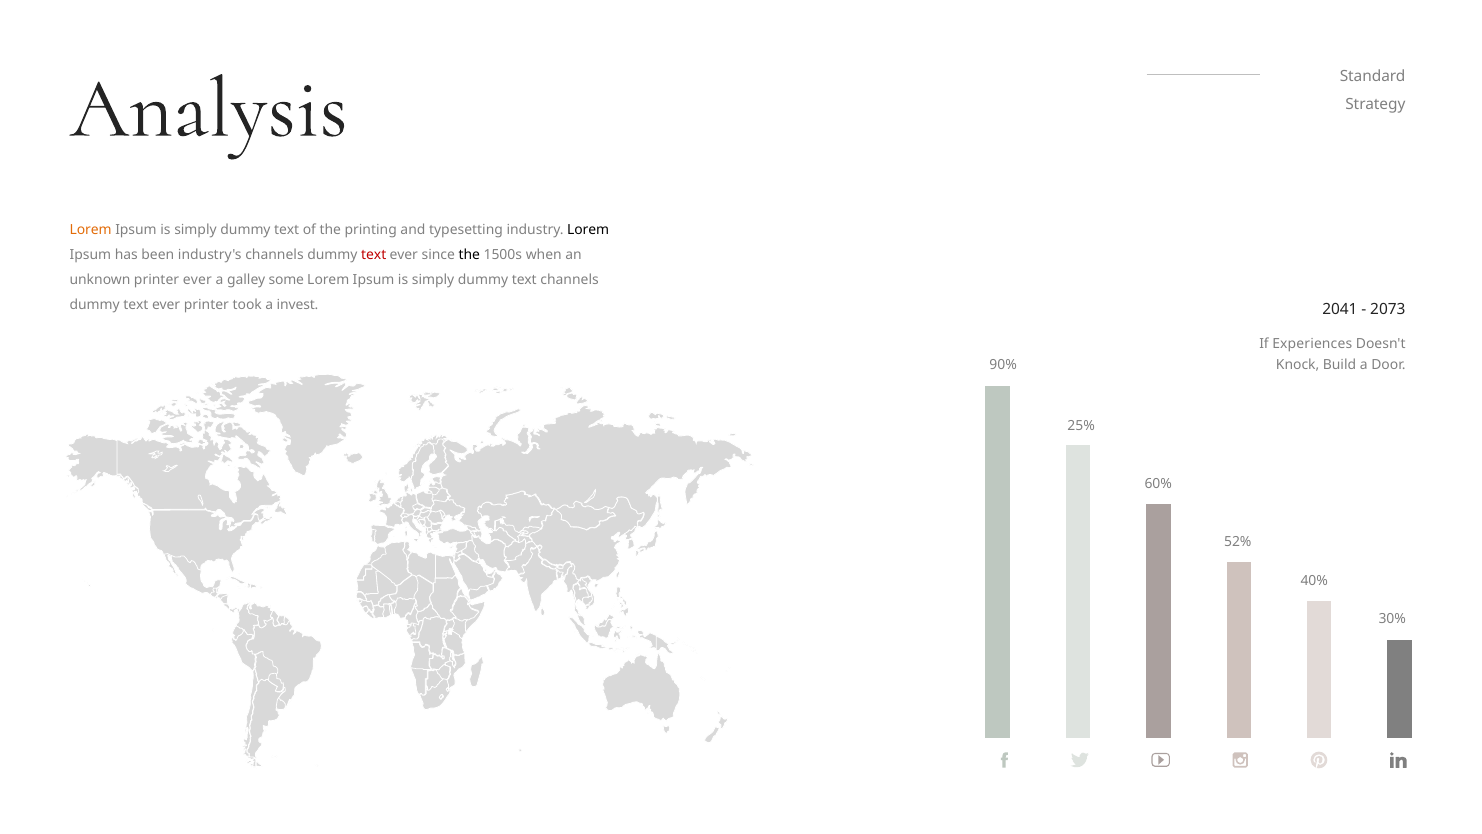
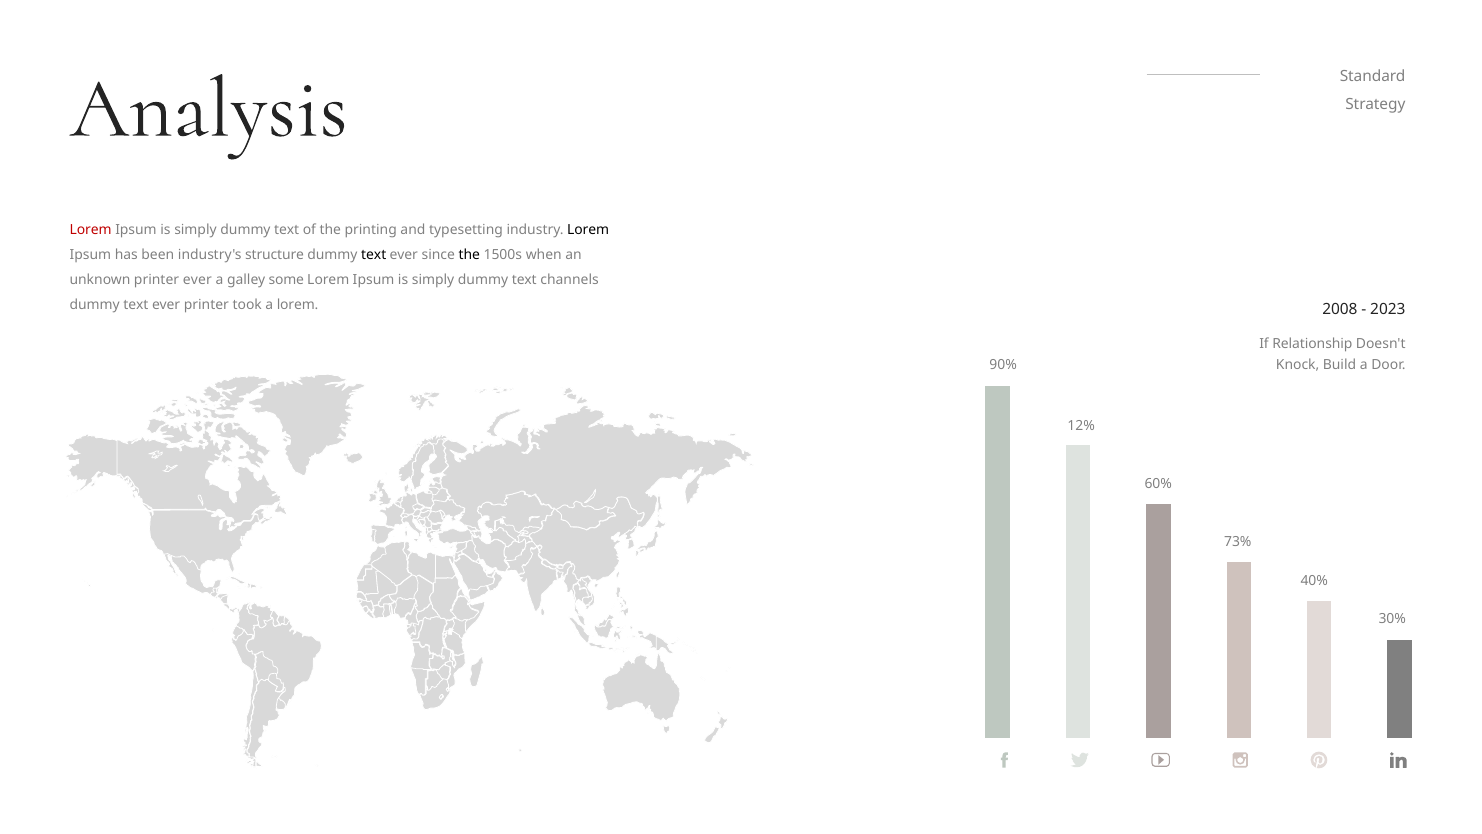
Lorem at (91, 230) colour: orange -> red
industry's channels: channels -> structure
text at (374, 255) colour: red -> black
a invest: invest -> lorem
2041: 2041 -> 2008
2073: 2073 -> 2023
Experiences: Experiences -> Relationship
25%: 25% -> 12%
52%: 52% -> 73%
